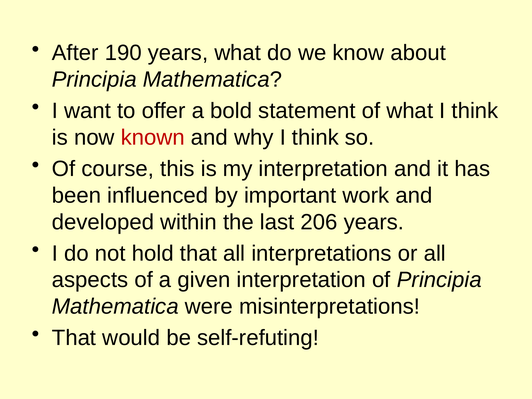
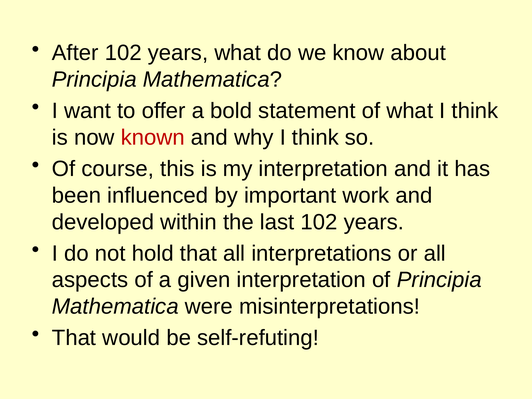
After 190: 190 -> 102
last 206: 206 -> 102
